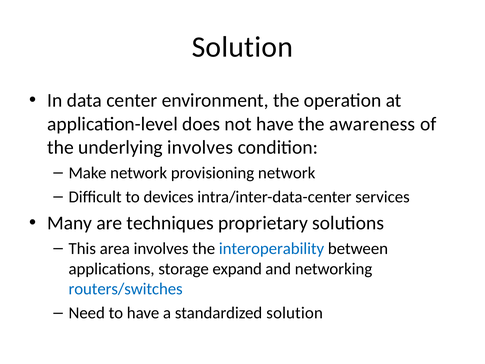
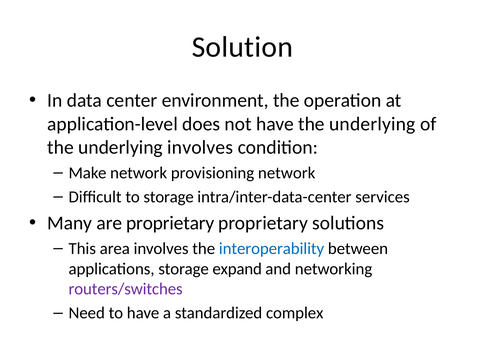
have the awareness: awareness -> underlying
to devices: devices -> storage
are techniques: techniques -> proprietary
routers/switches colour: blue -> purple
standardized solution: solution -> complex
